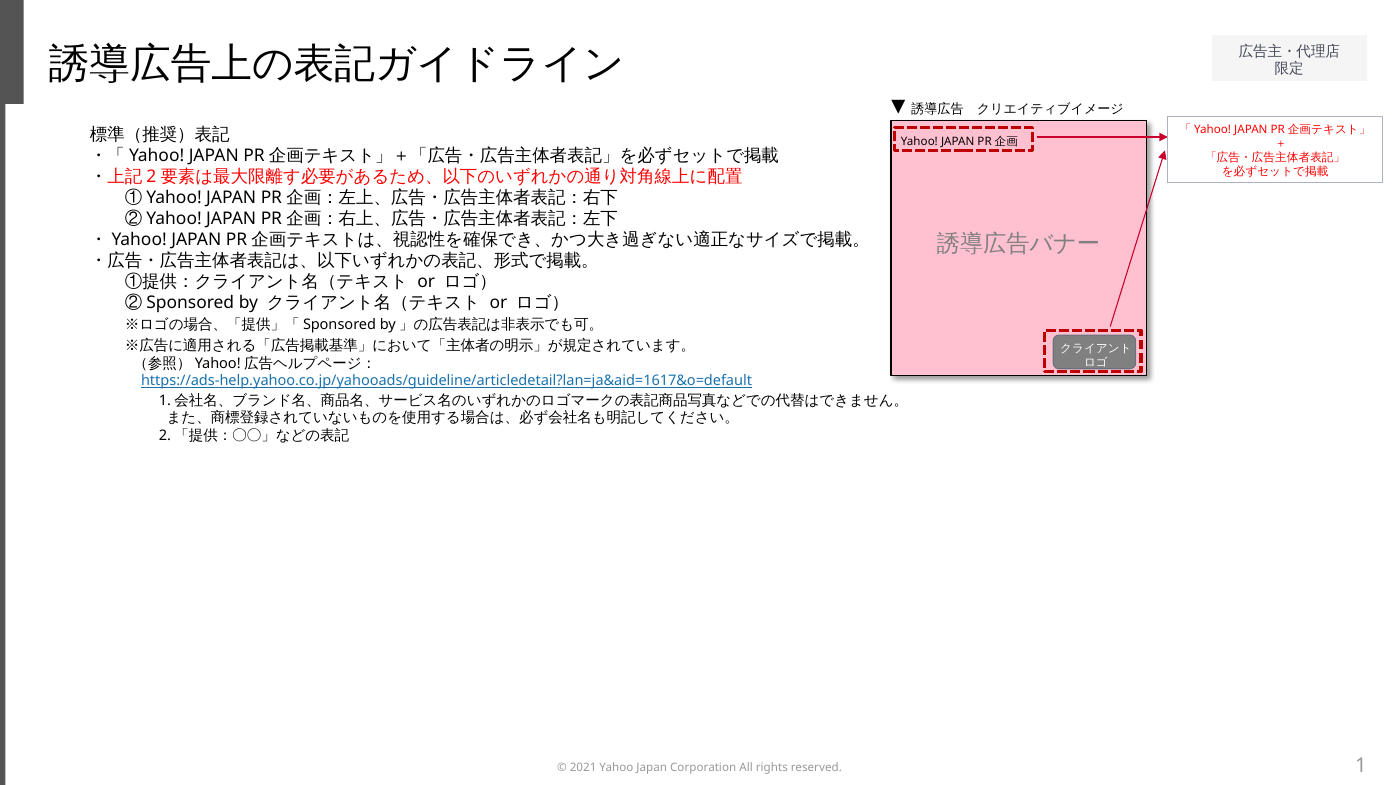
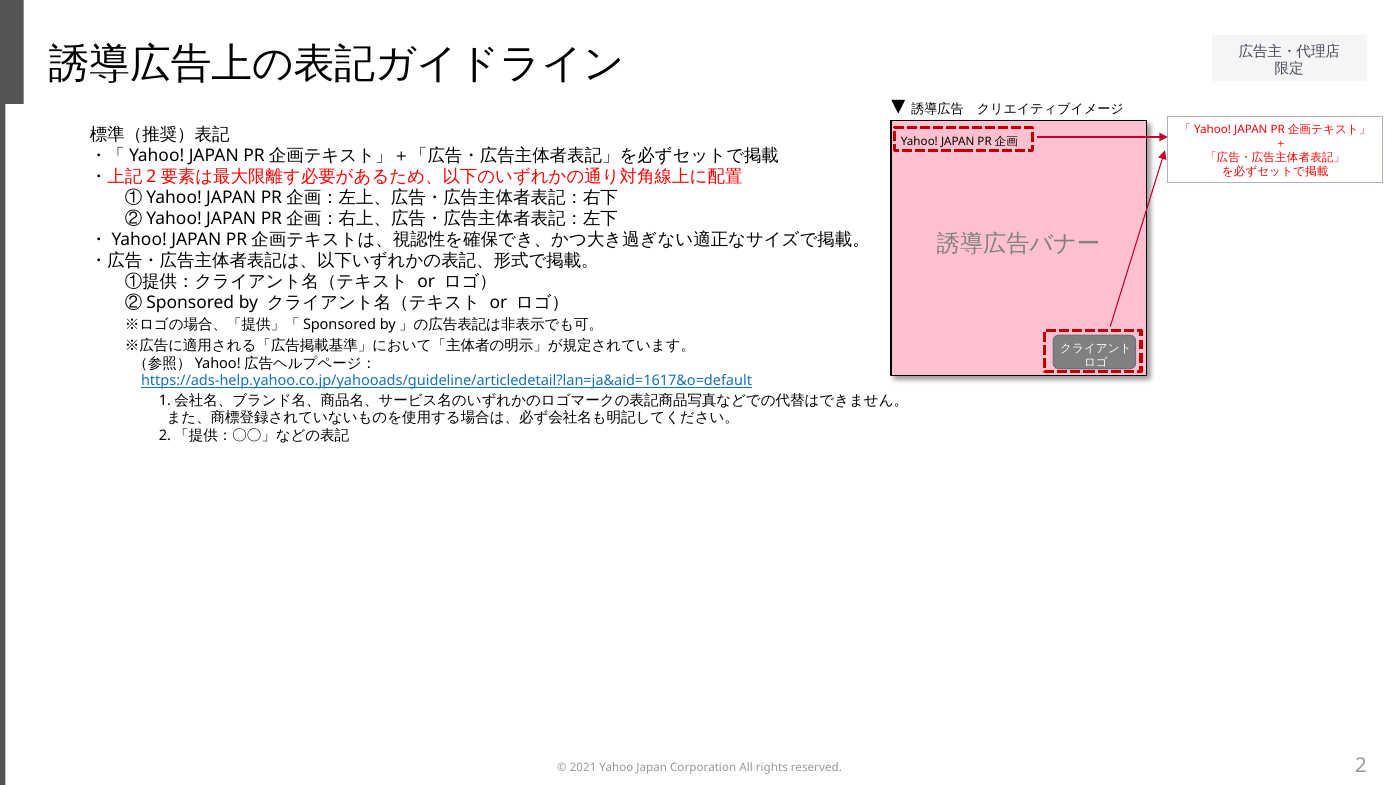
1: 1 -> 2
